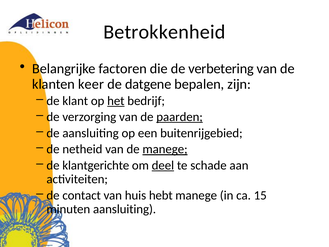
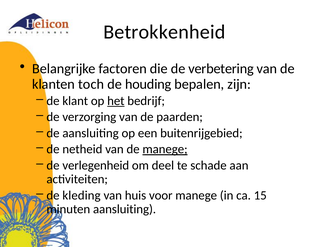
keer: keer -> toch
datgene: datgene -> houding
paarden underline: present -> none
klantgerichte: klantgerichte -> verlegenheid
deel underline: present -> none
contact: contact -> kleding
hebt: hebt -> voor
